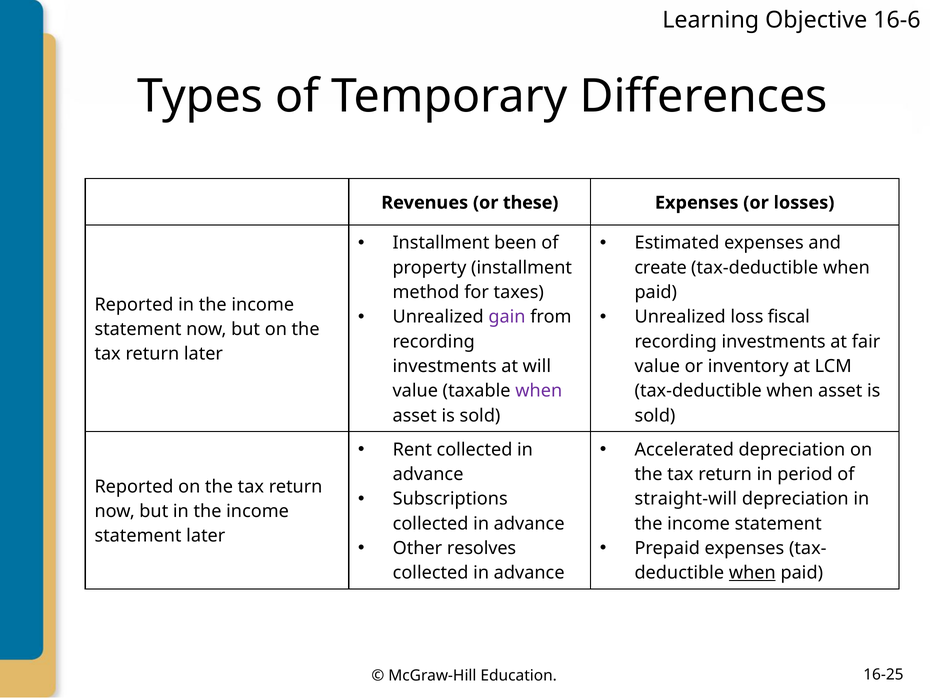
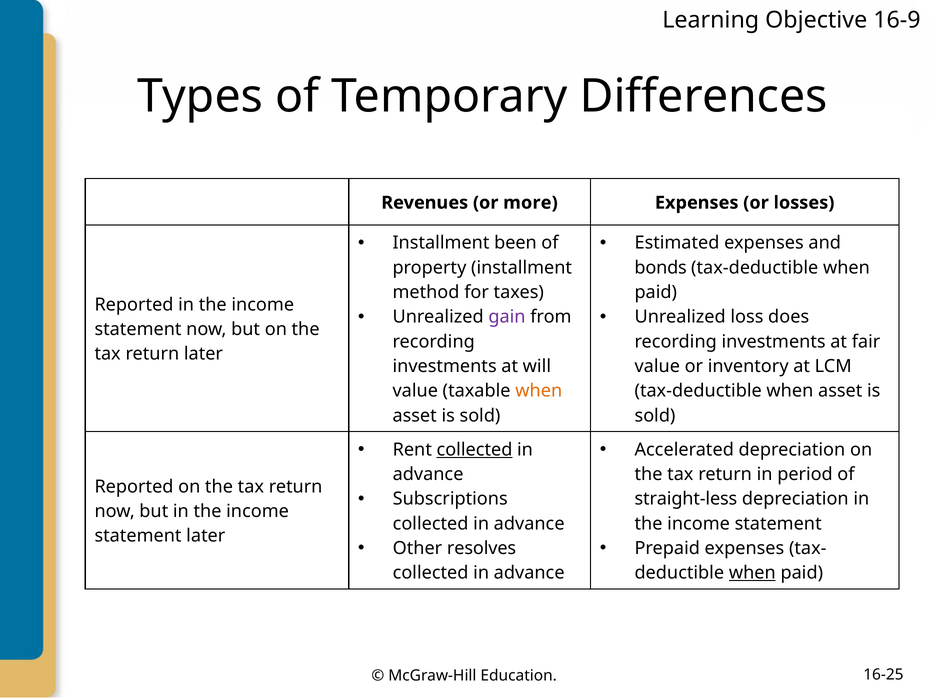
16-6: 16-6 -> 16-9
these: these -> more
create: create -> bonds
fiscal: fiscal -> does
when at (539, 391) colour: purple -> orange
collected at (474, 449) underline: none -> present
straight-will: straight-will -> straight-less
